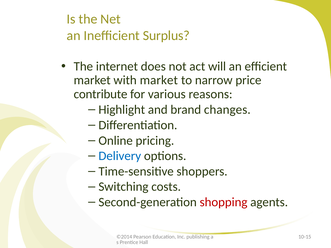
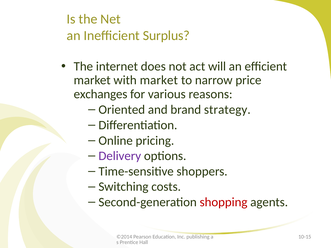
contribute: contribute -> exchanges
Highlight: Highlight -> Oriented
changes: changes -> strategy
Delivery colour: blue -> purple
